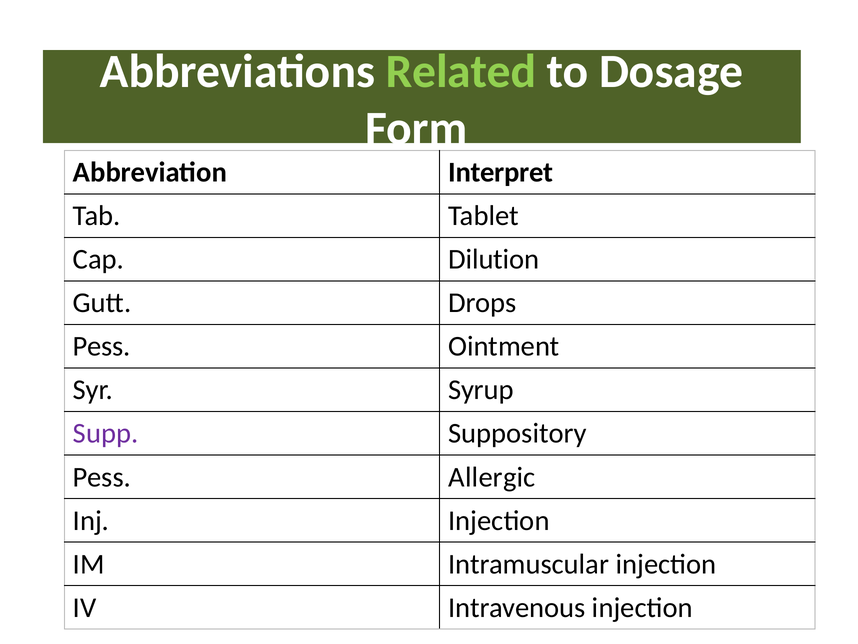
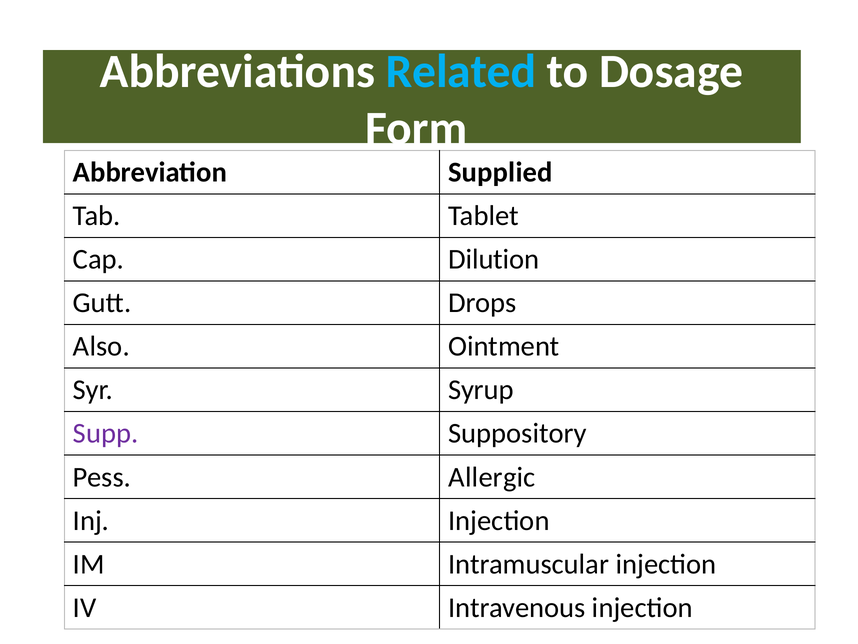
Related colour: light green -> light blue
Interpret: Interpret -> Supplied
Pess at (102, 346): Pess -> Also
